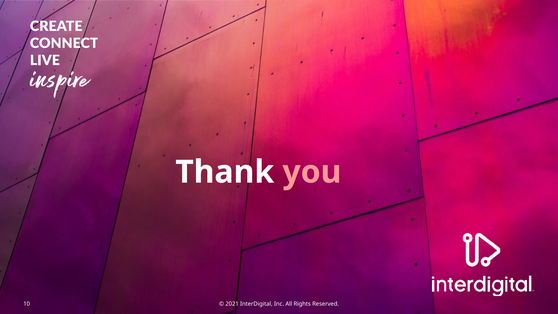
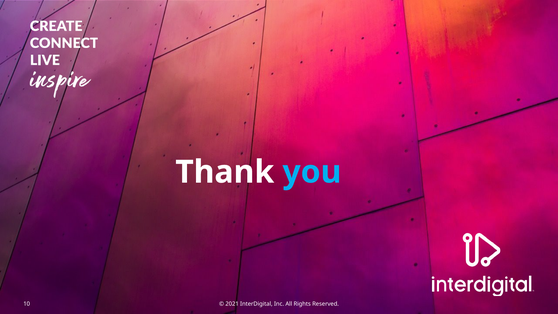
you colour: pink -> light blue
